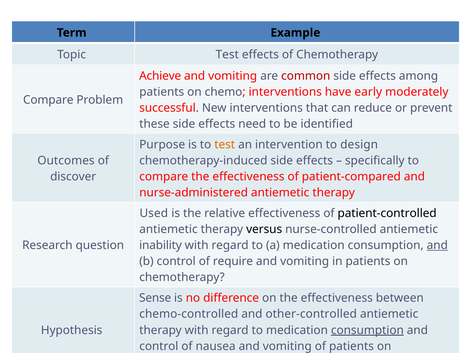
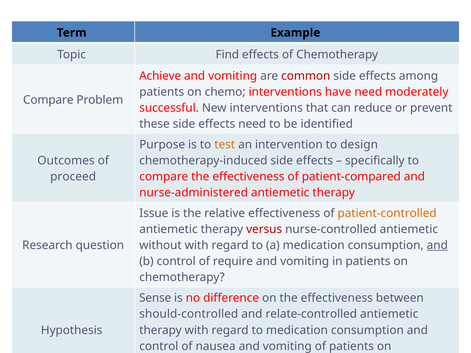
Topic Test: Test -> Find
have early: early -> need
discover: discover -> proceed
Used: Used -> Issue
patient-controlled colour: black -> orange
versus colour: black -> red
inability: inability -> without
chemo-controlled: chemo-controlled -> should-controlled
other-controlled: other-controlled -> relate-controlled
consumption at (367, 330) underline: present -> none
